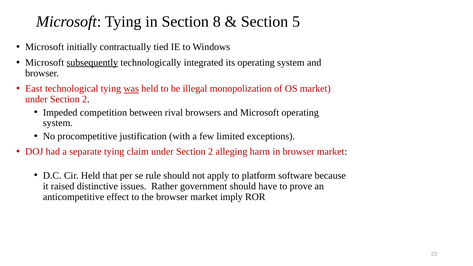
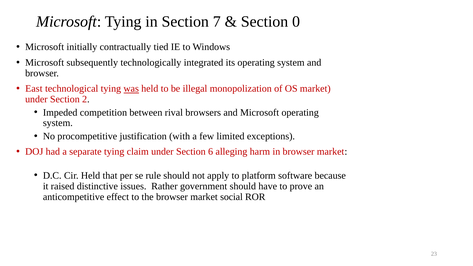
8: 8 -> 7
5: 5 -> 0
subsequently underline: present -> none
claim under Section 2: 2 -> 6
imply: imply -> social
